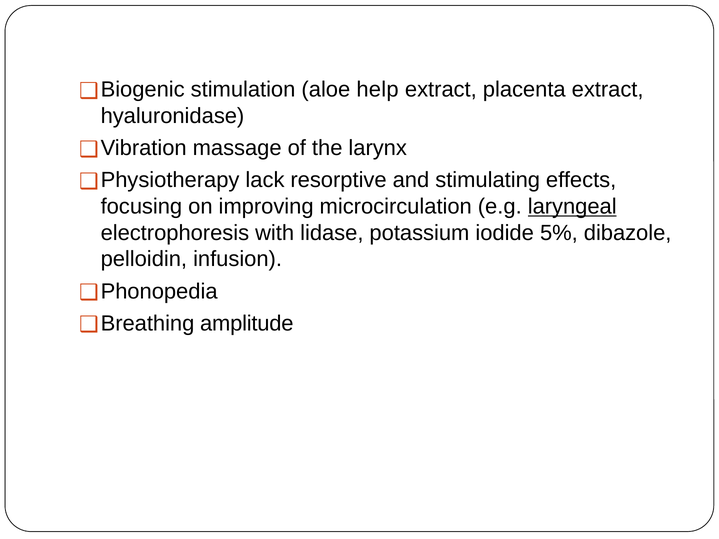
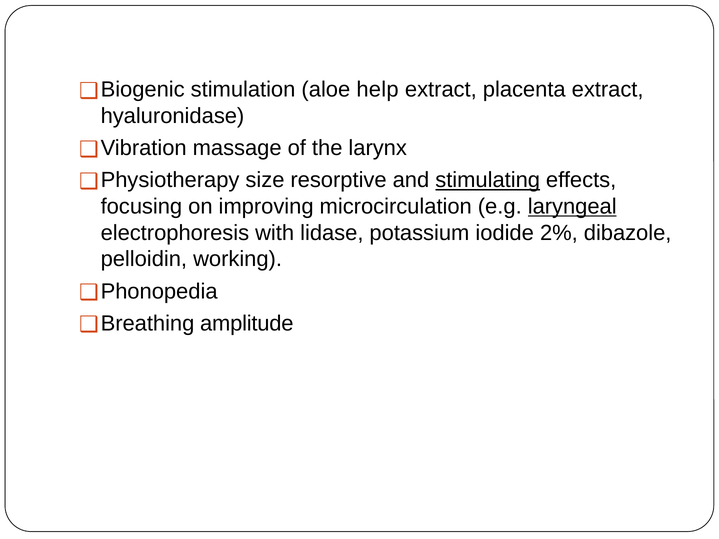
lack: lack -> size
stimulating underline: none -> present
5%: 5% -> 2%
infusion: infusion -> working
